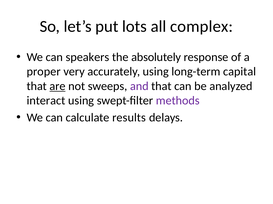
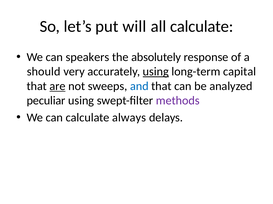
lots: lots -> will
all complex: complex -> calculate
proper: proper -> should
using at (156, 72) underline: none -> present
and colour: purple -> blue
interact: interact -> peculiar
results: results -> always
